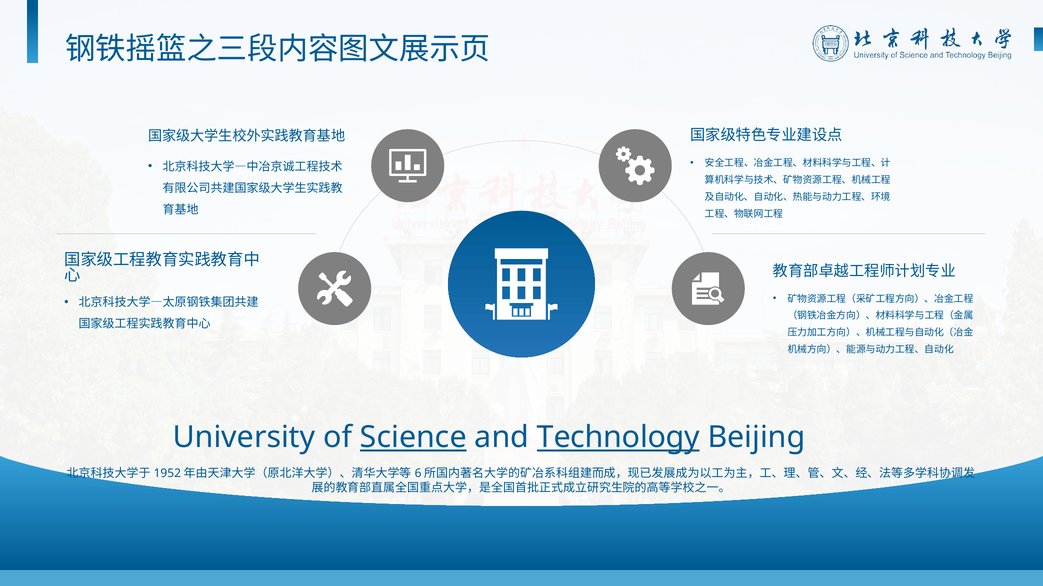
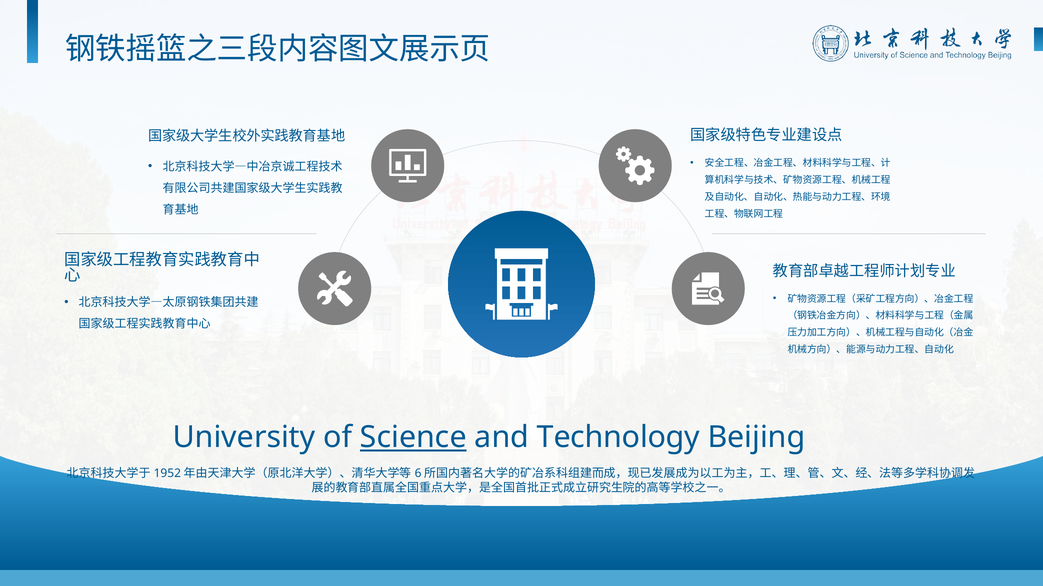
Technology underline: present -> none
